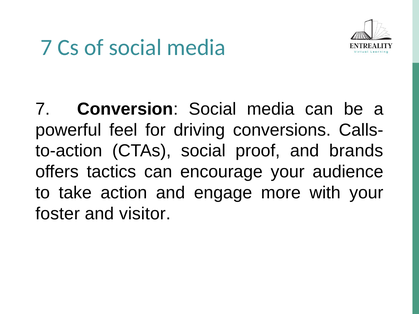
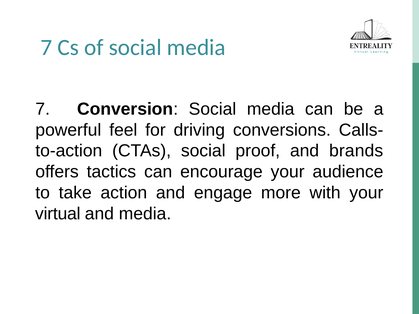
foster: foster -> virtual
and visitor: visitor -> media
